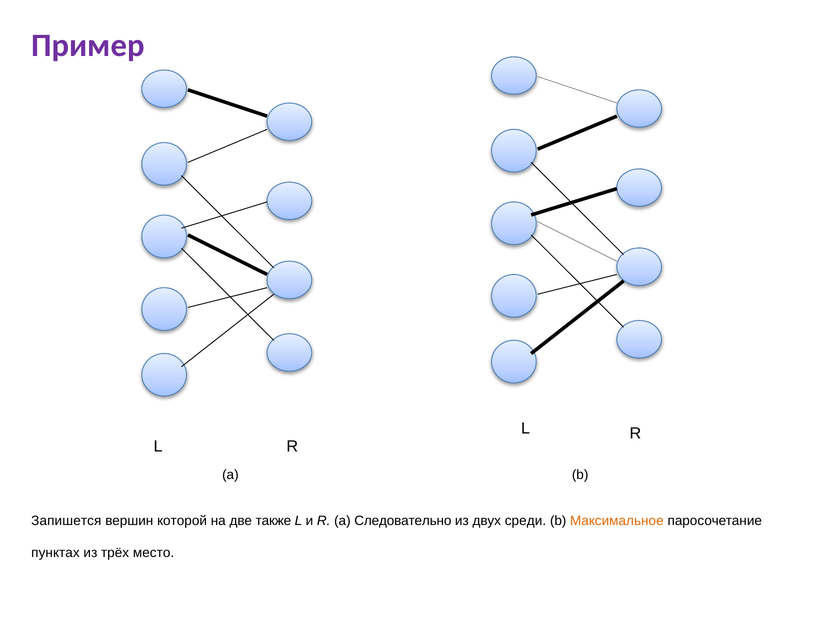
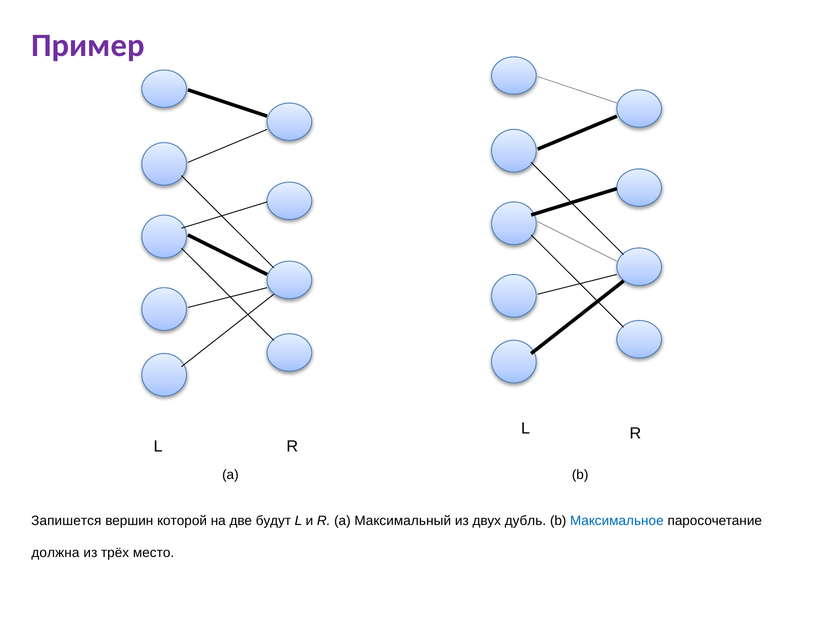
также: также -> будут
Следовательно: Следовательно -> Максимальный
среди: среди -> дубль
Максимальное colour: orange -> blue
пунктах: пунктах -> должна
